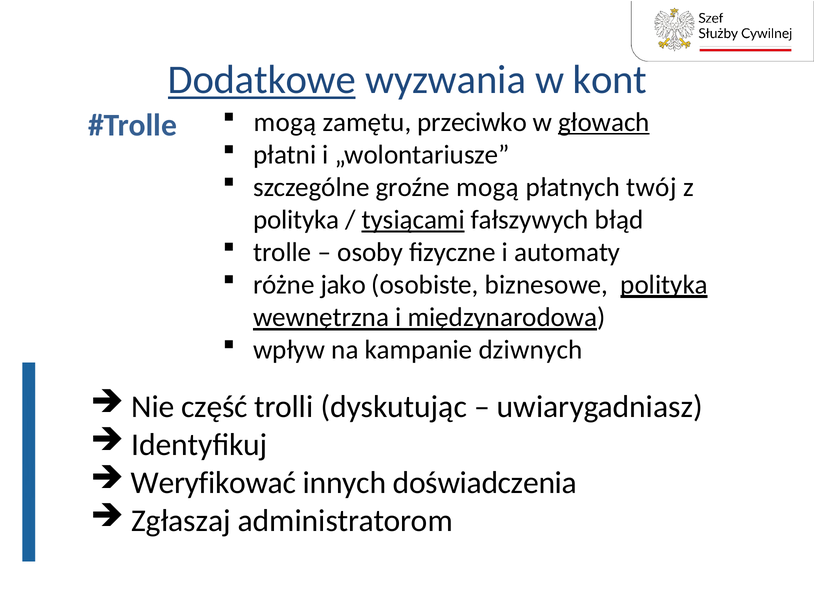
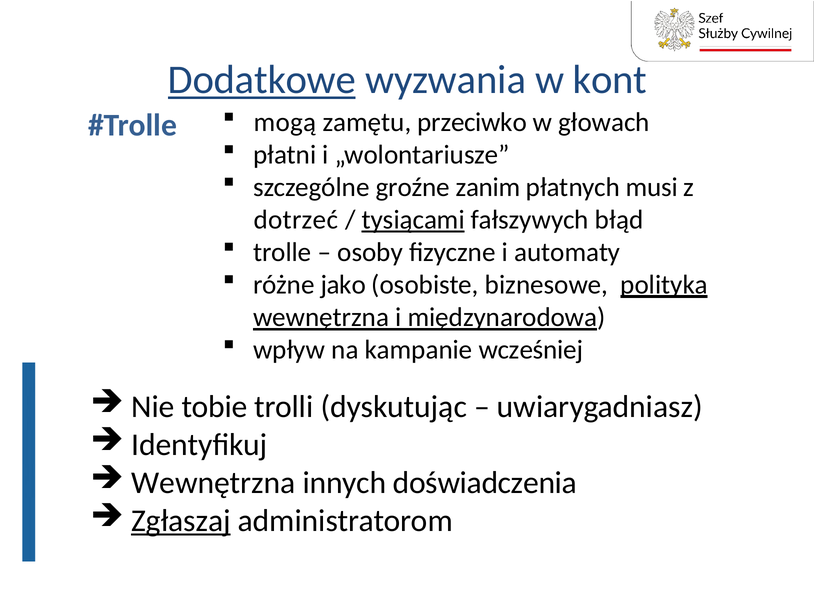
głowach underline: present -> none
groźne mogą: mogą -> zanim
twój: twój -> musi
polityka at (296, 220): polityka -> dotrzeć
dziwnych: dziwnych -> wcześniej
część: część -> tobie
Weryfikować at (214, 483): Weryfikować -> Wewnętrzna
Zgłaszaj underline: none -> present
